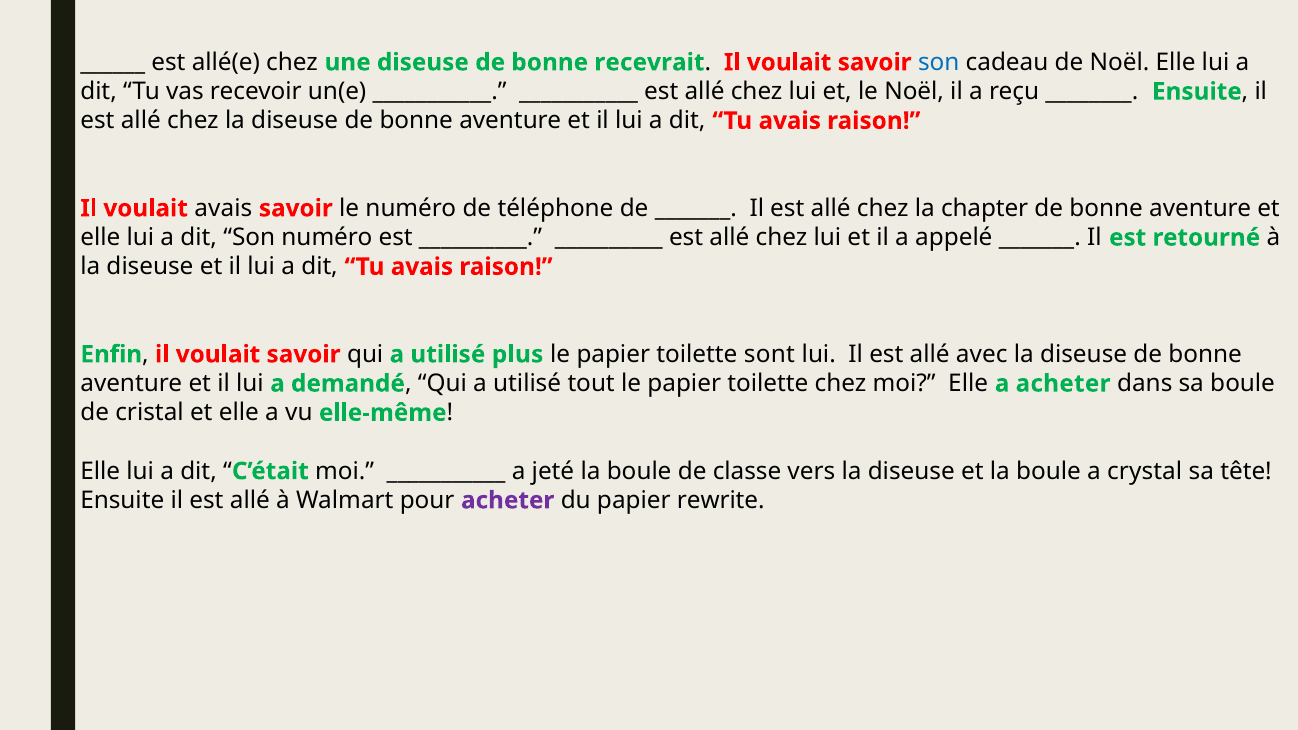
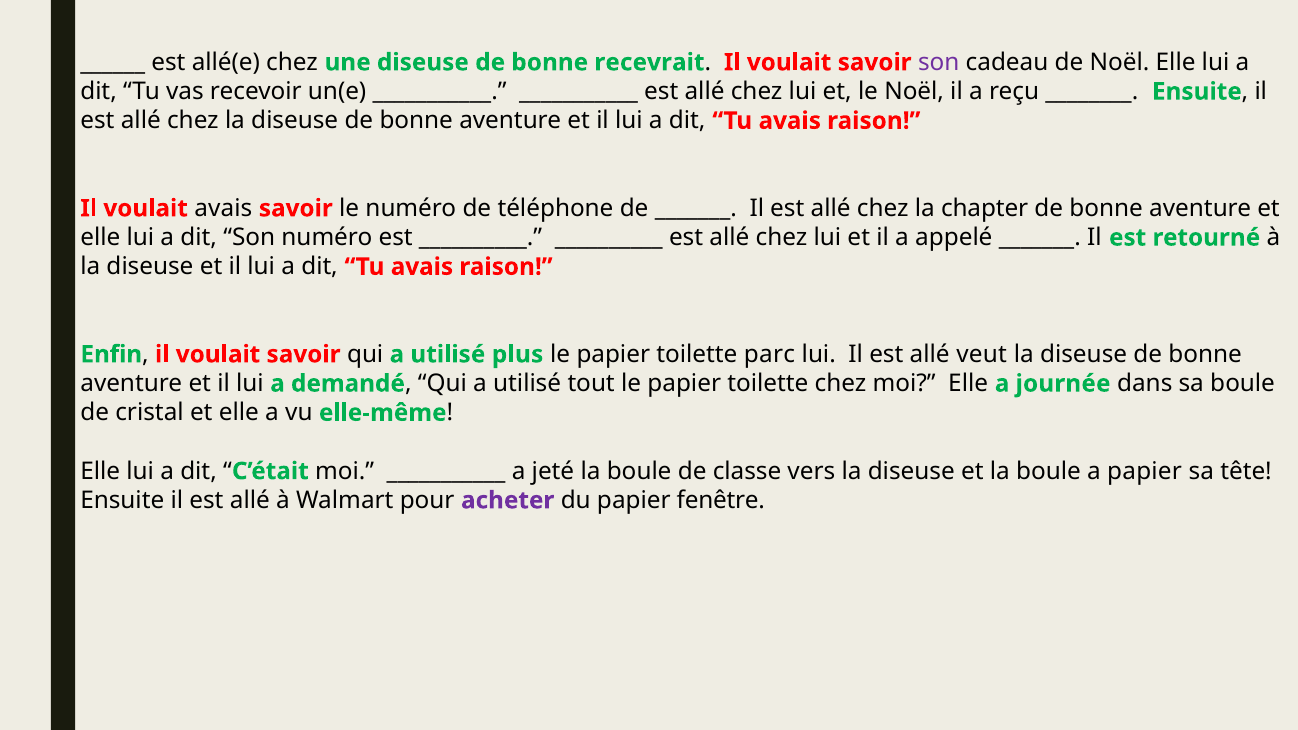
son at (939, 62) colour: blue -> purple
sont: sont -> parc
avec: avec -> veut
a acheter: acheter -> journée
a crystal: crystal -> papier
rewrite: rewrite -> fenêtre
